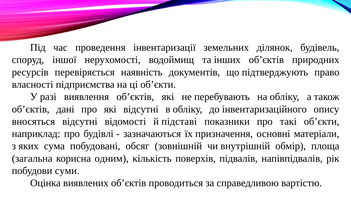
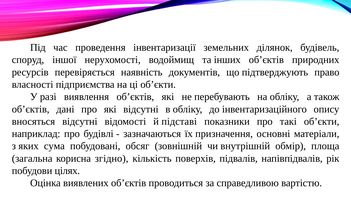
одним: одним -> згідно
суми: суми -> цілях
